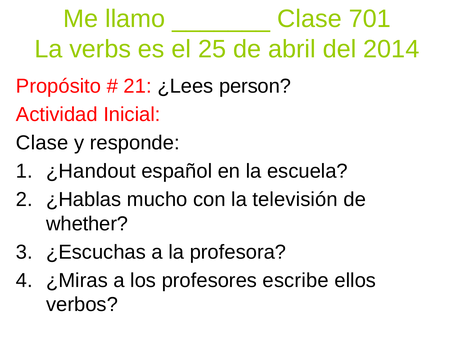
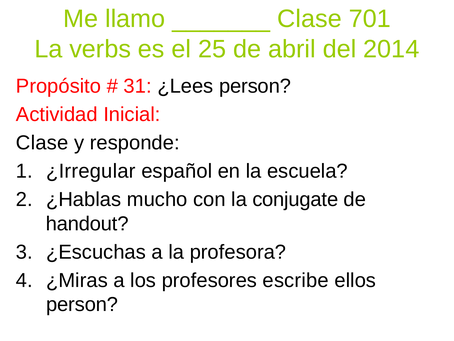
21: 21 -> 31
¿Handout: ¿Handout -> ¿Irregular
televisión: televisión -> conjugate
whether: whether -> handout
verbos at (82, 304): verbos -> person
